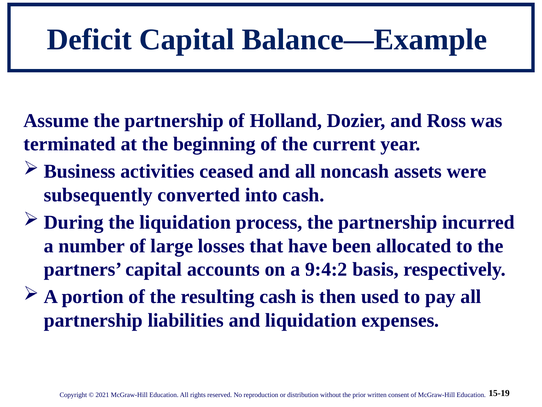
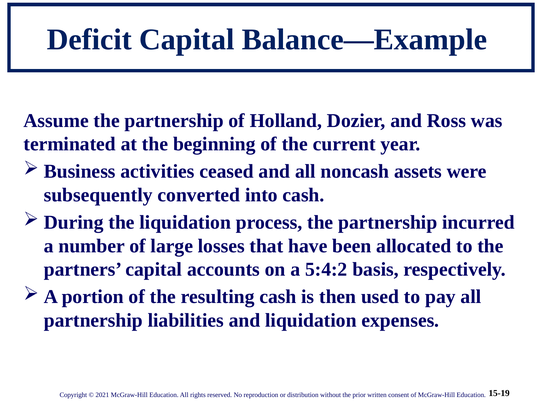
9:4:2: 9:4:2 -> 5:4:2
